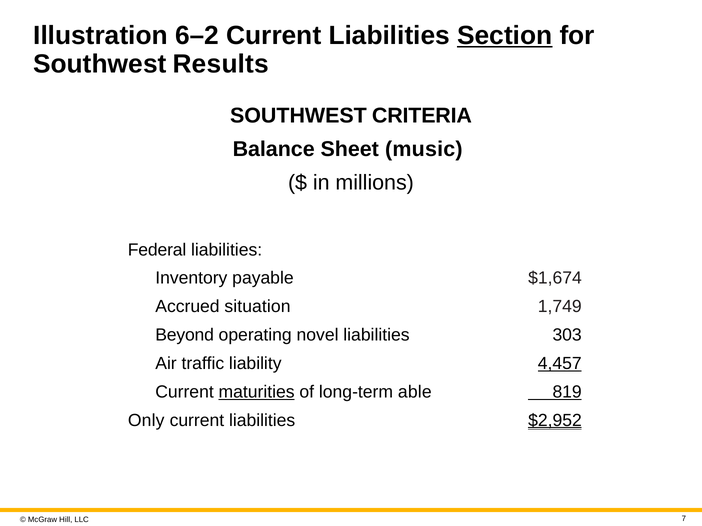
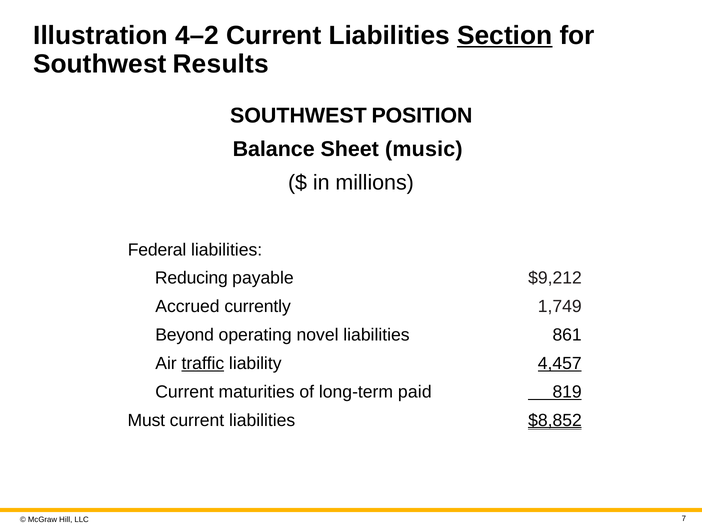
6–2: 6–2 -> 4–2
CRITERIA: CRITERIA -> POSITION
Inventory: Inventory -> Reducing
$1,674: $1,674 -> $9,212
situation: situation -> currently
303: 303 -> 861
traffic underline: none -> present
maturities underline: present -> none
able: able -> paid
Only: Only -> Must
$2,952: $2,952 -> $8,852
